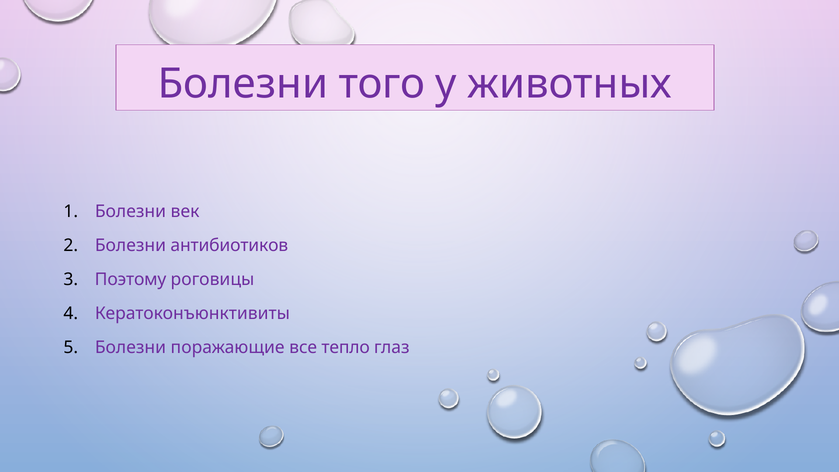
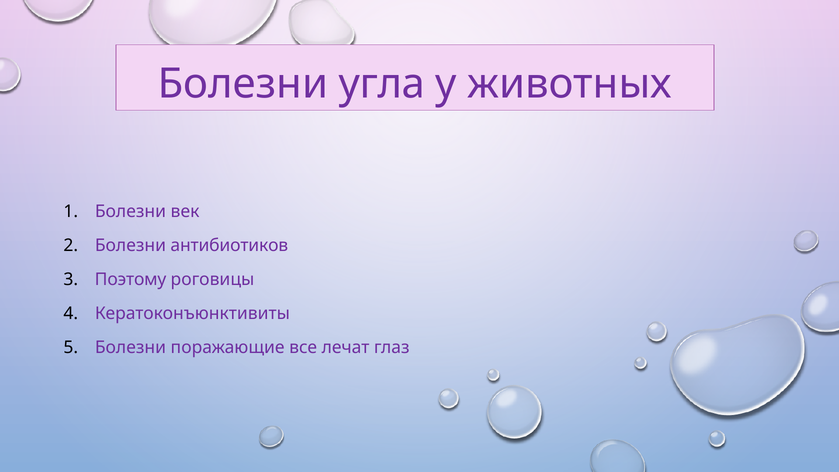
того: того -> угла
тепло: тепло -> лечат
